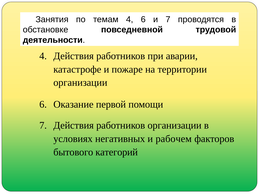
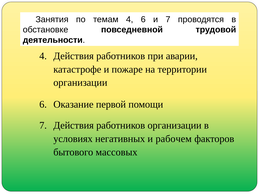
категорий: категорий -> массовых
